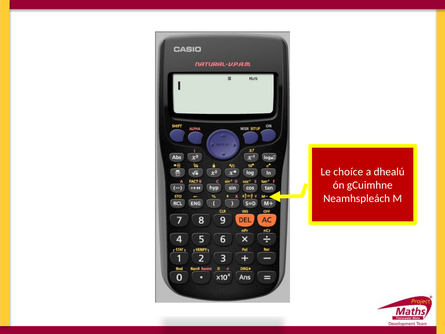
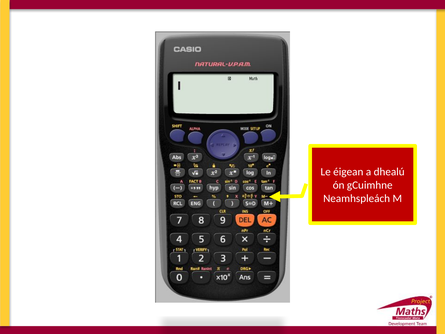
choíce: choíce -> éigean
